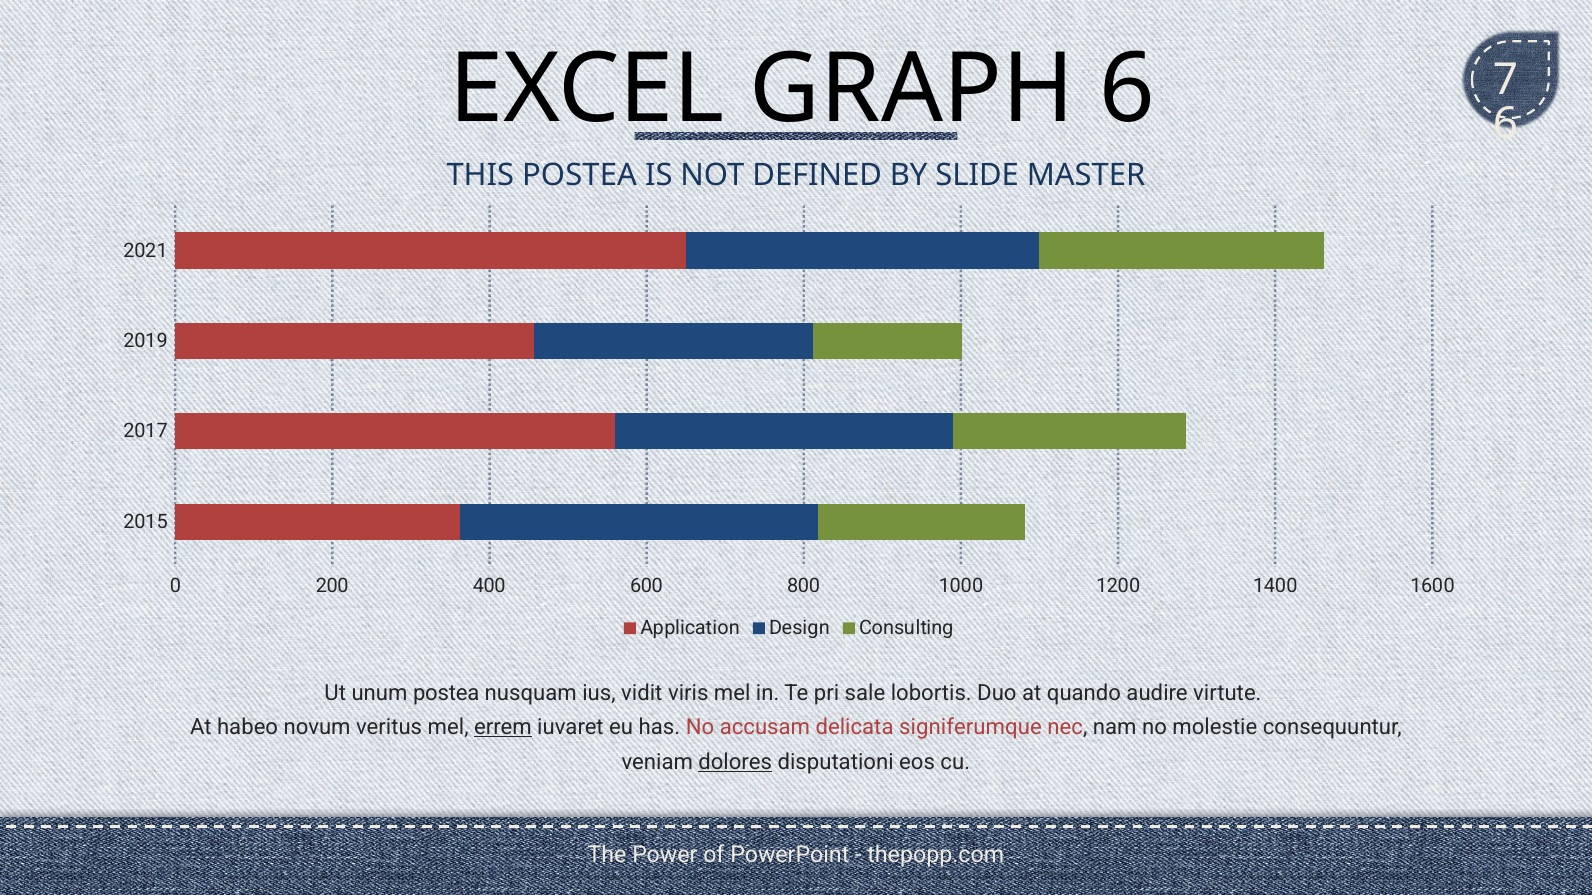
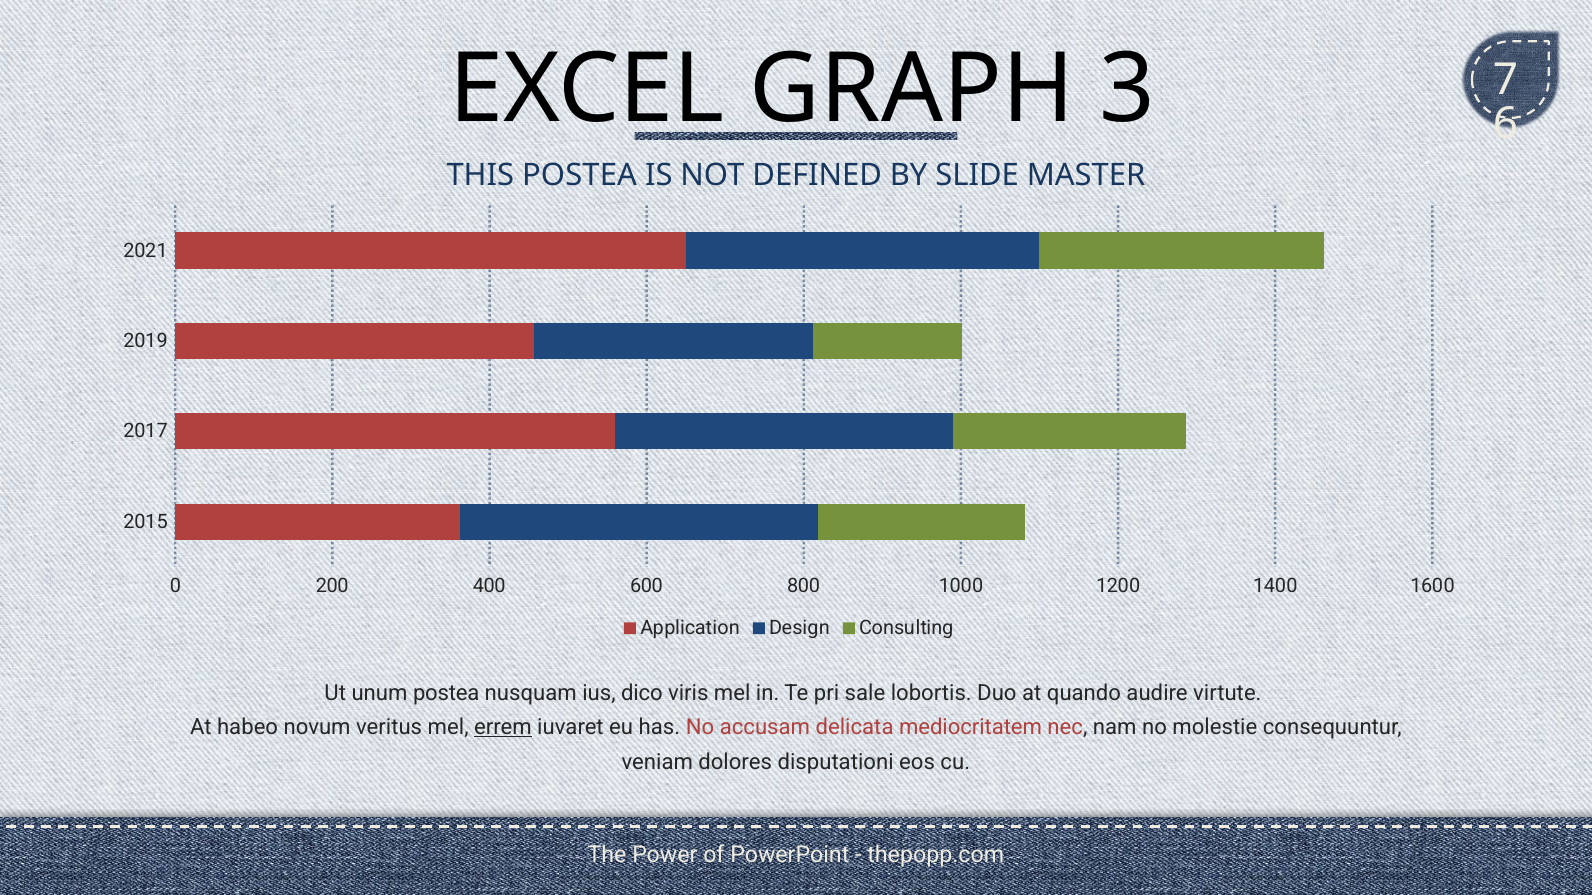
GRAPH 6: 6 -> 3
vidit: vidit -> dico
signiferumque: signiferumque -> mediocritatem
dolores underline: present -> none
